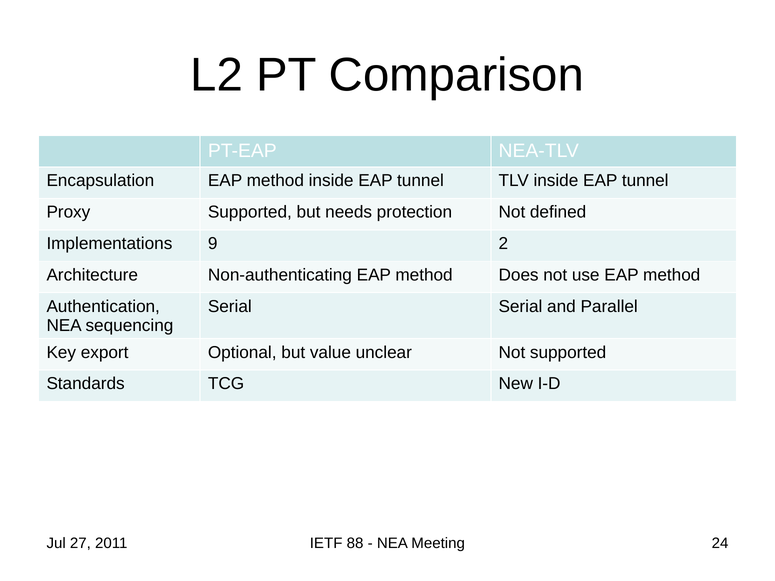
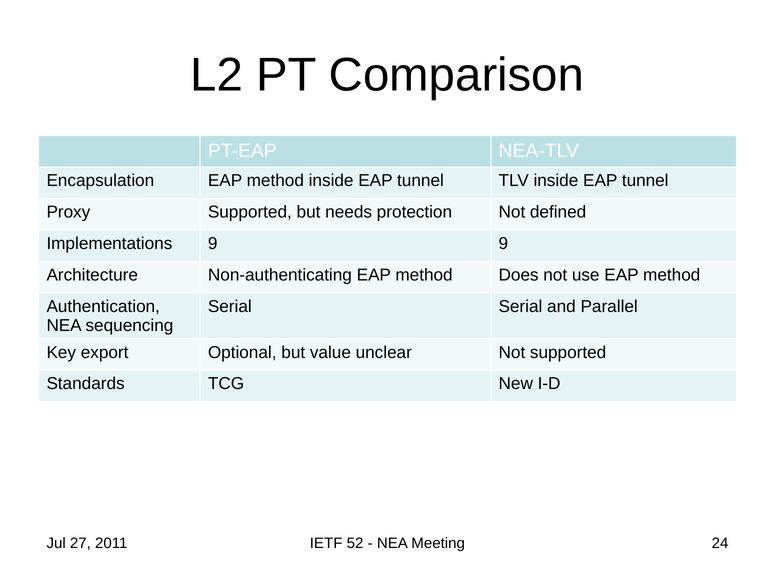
9 2: 2 -> 9
88: 88 -> 52
